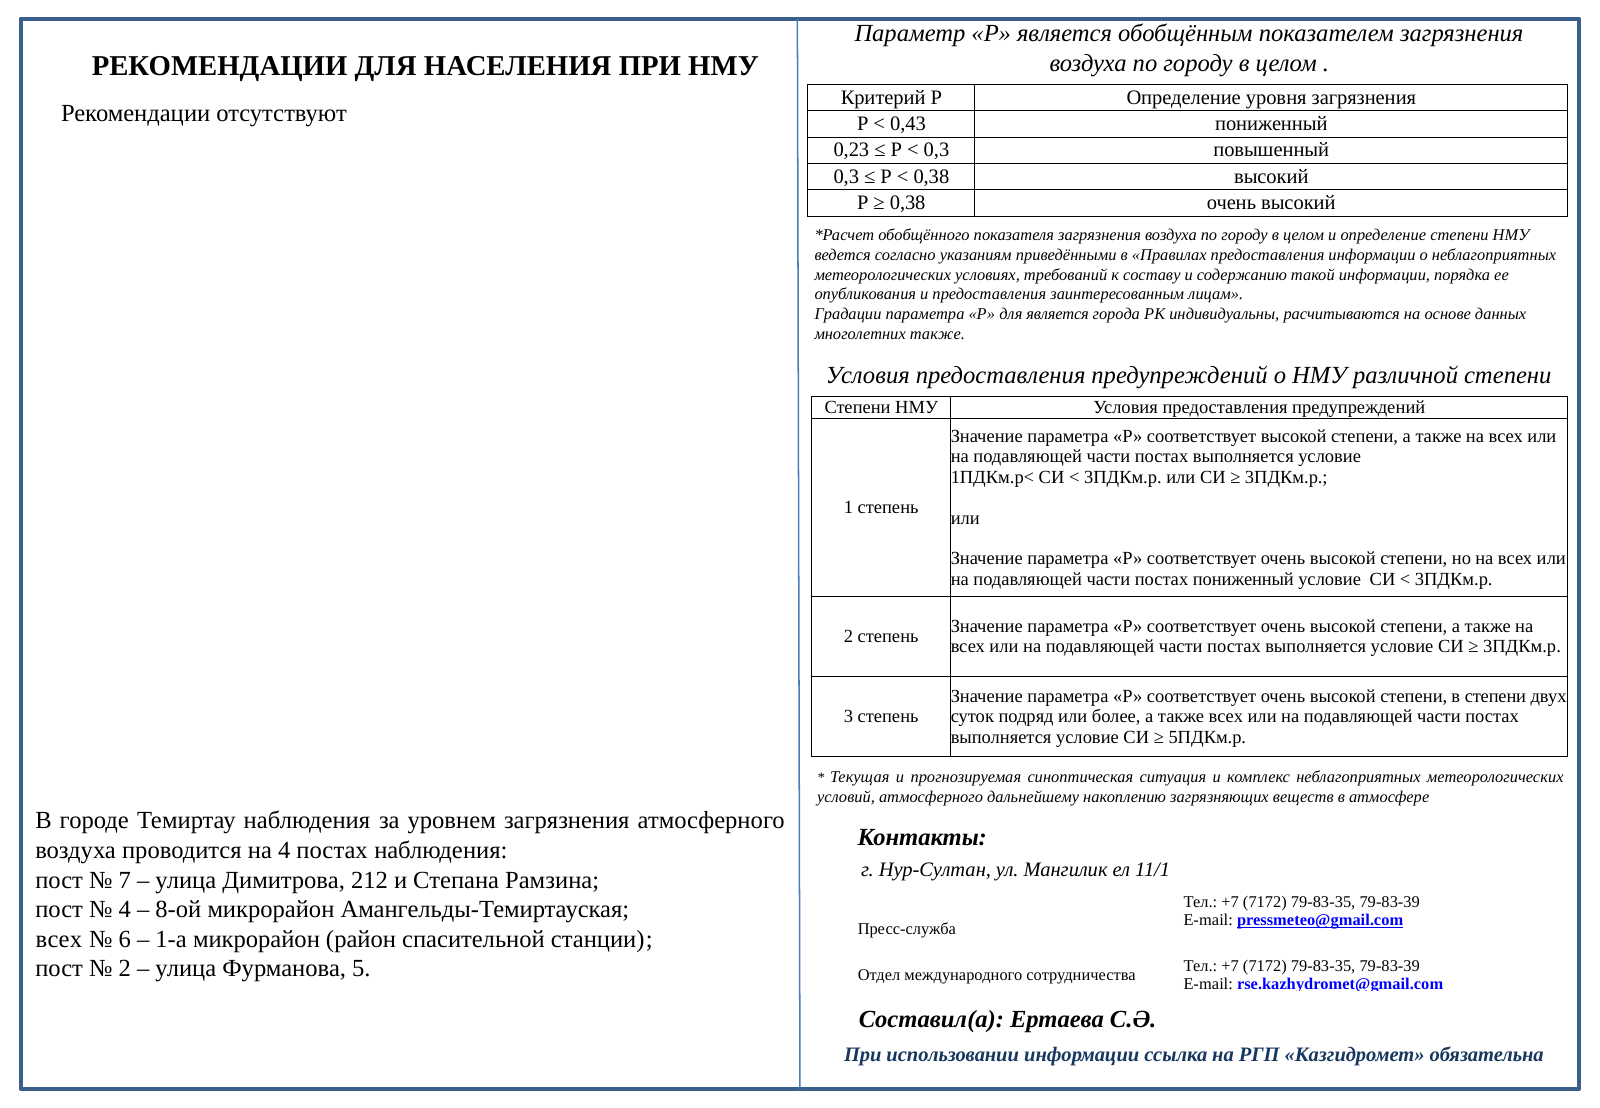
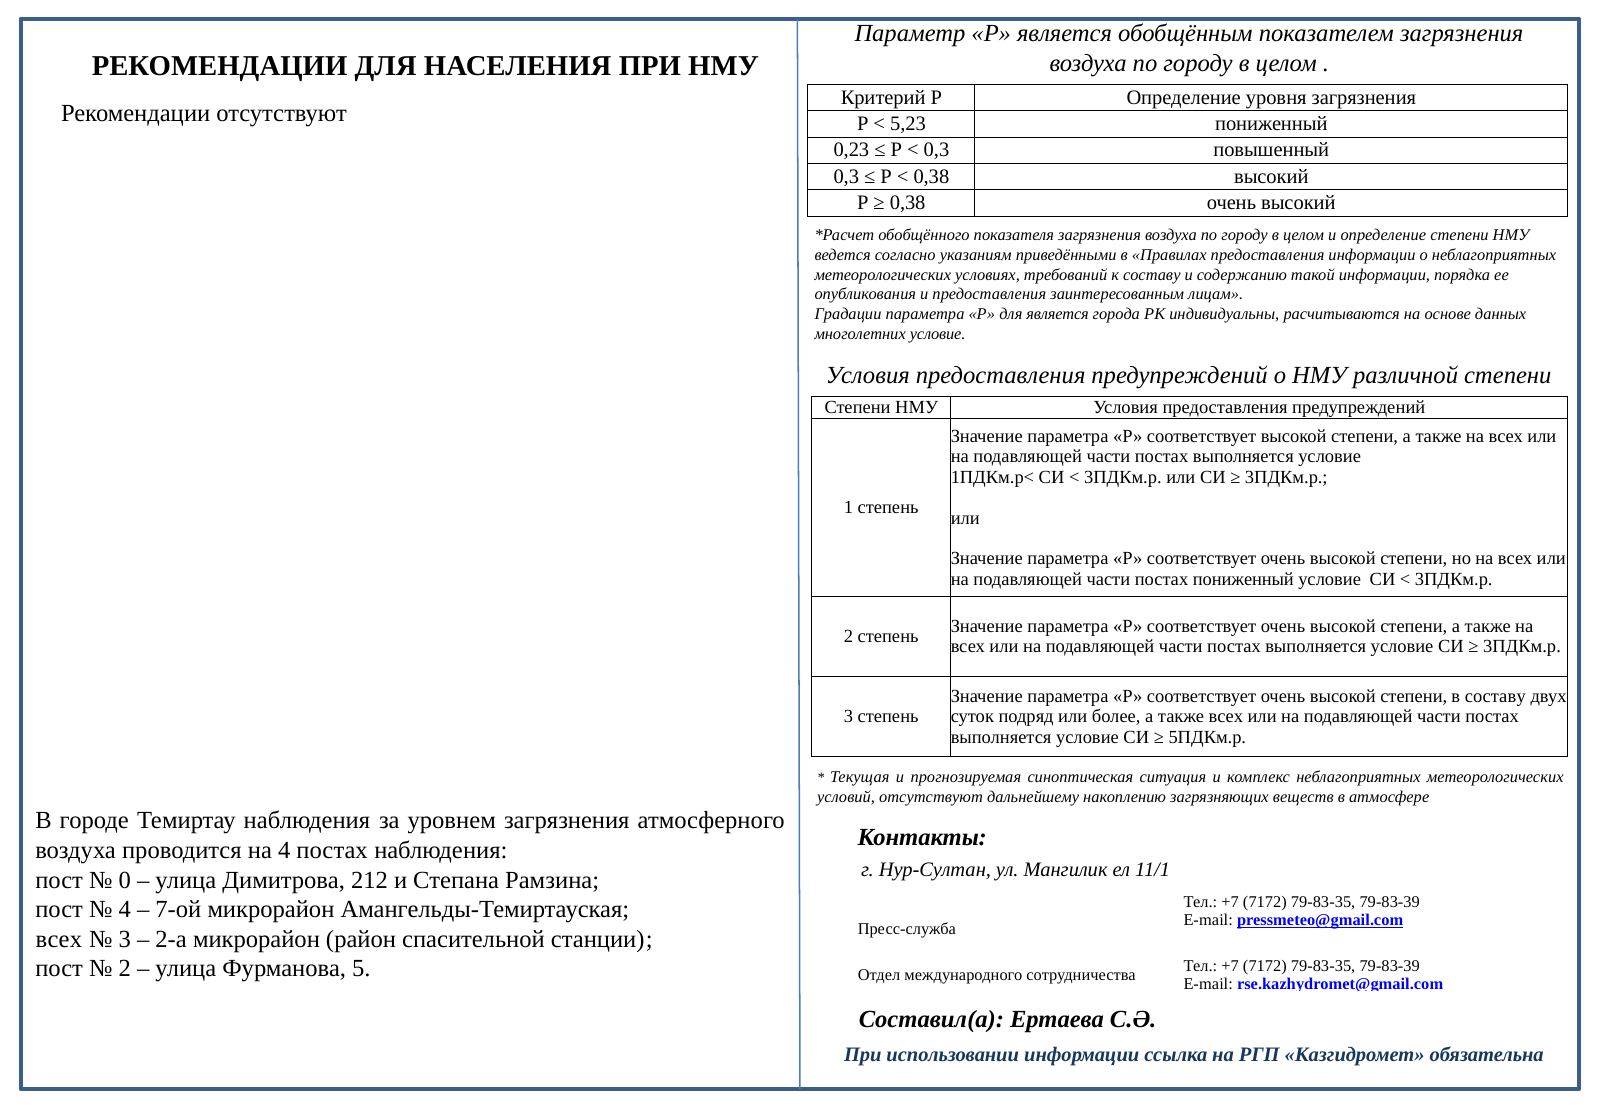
0,43: 0,43 -> 5,23
многолетних также: также -> условие
в степени: степени -> составу
условий атмосферного: атмосферного -> отсутствуют
7: 7 -> 0
8-ой: 8-ой -> 7-ой
6 at (125, 939): 6 -> 3
1-а: 1-а -> 2-а
